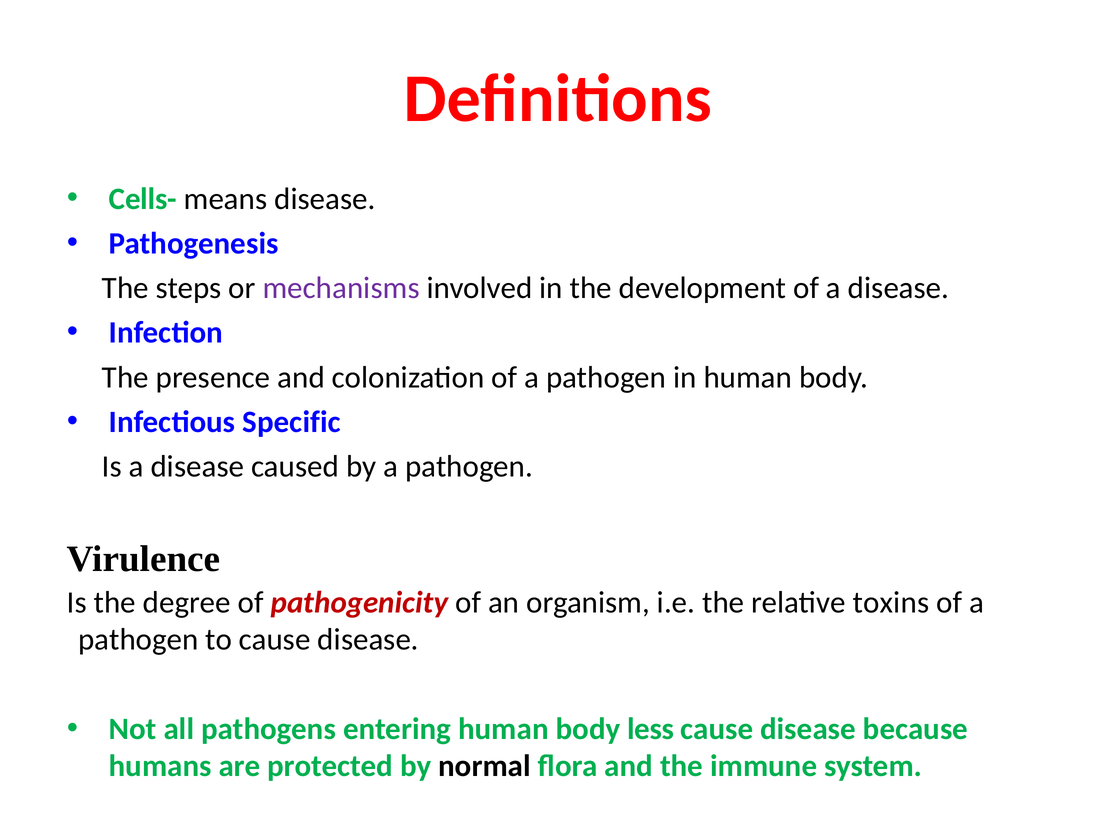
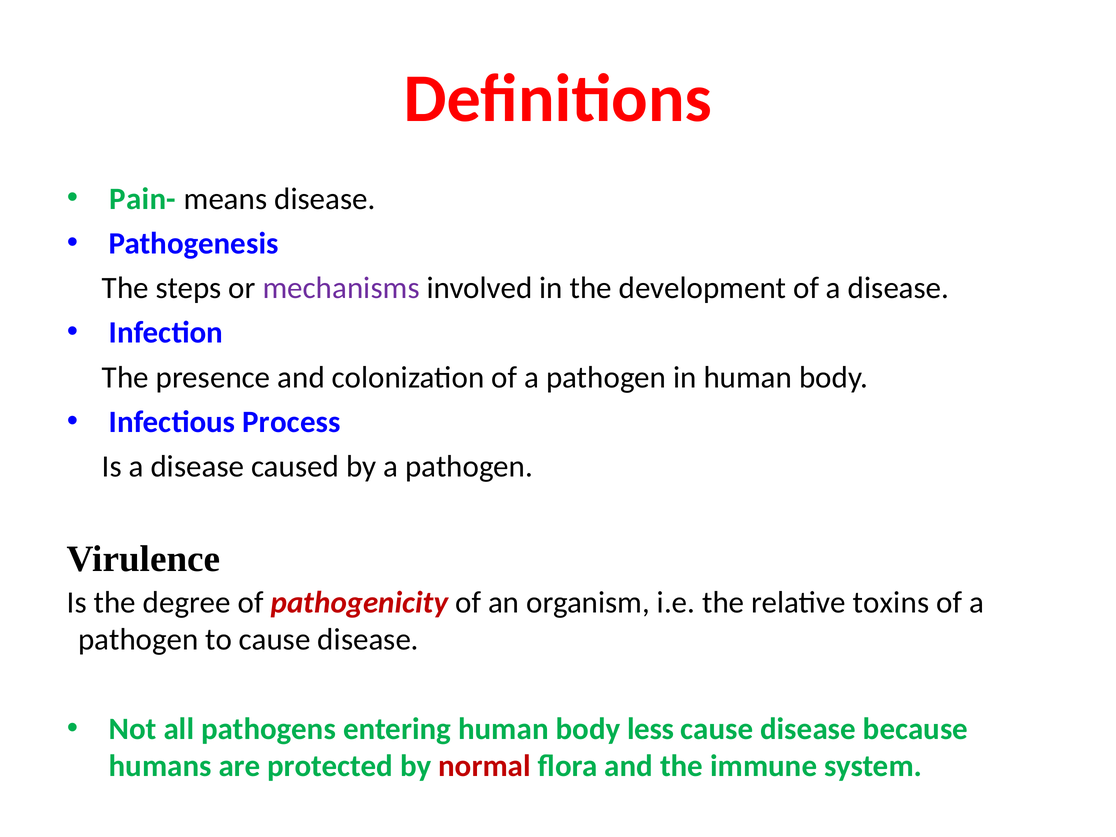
Cells-: Cells- -> Pain-
Specific: Specific -> Process
normal colour: black -> red
